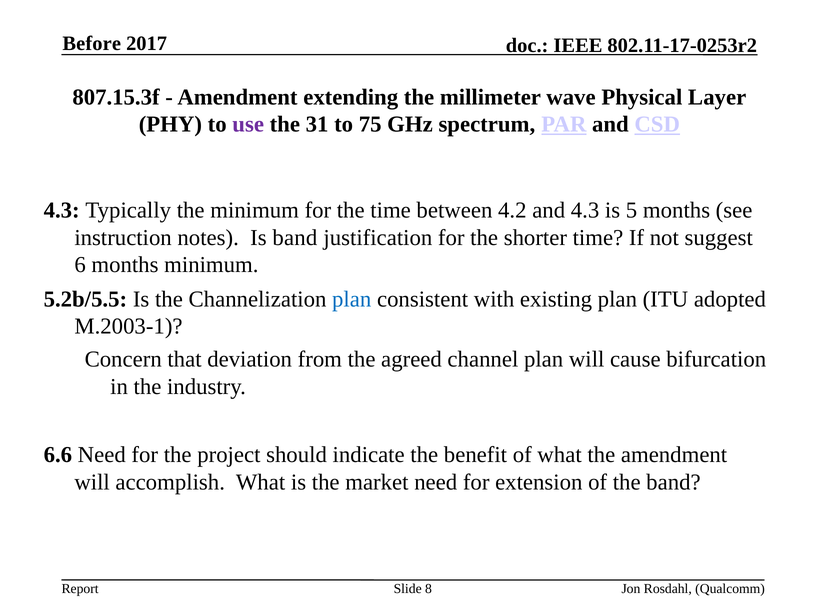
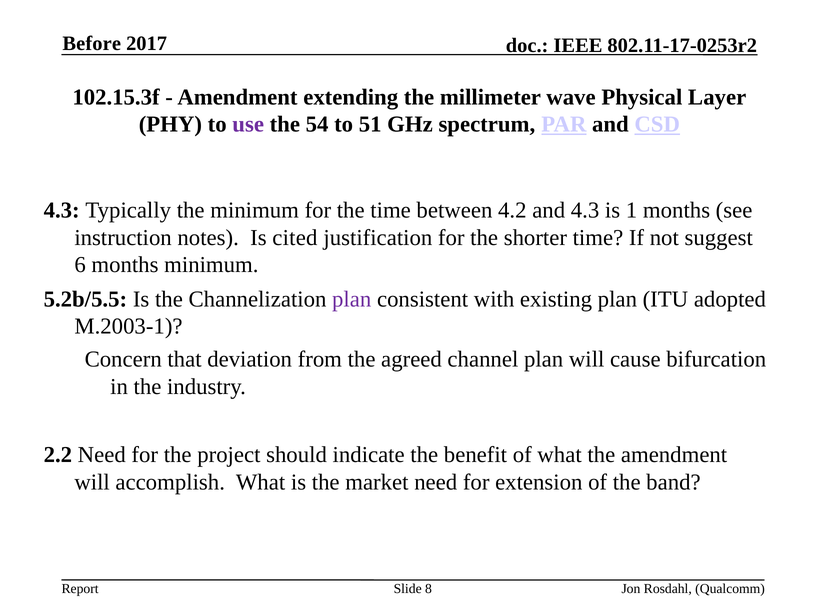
807.15.3f: 807.15.3f -> 102.15.3f
31: 31 -> 54
75: 75 -> 51
5: 5 -> 1
Is band: band -> cited
plan at (352, 299) colour: blue -> purple
6.6: 6.6 -> 2.2
